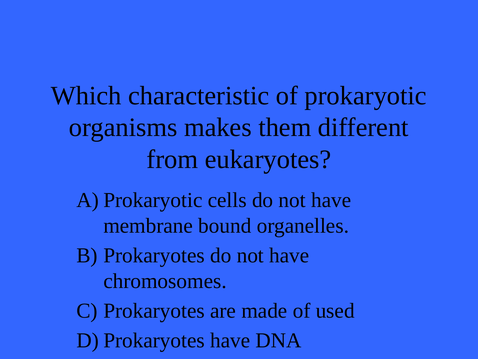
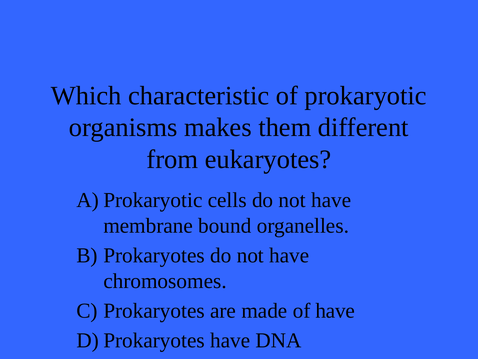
of used: used -> have
